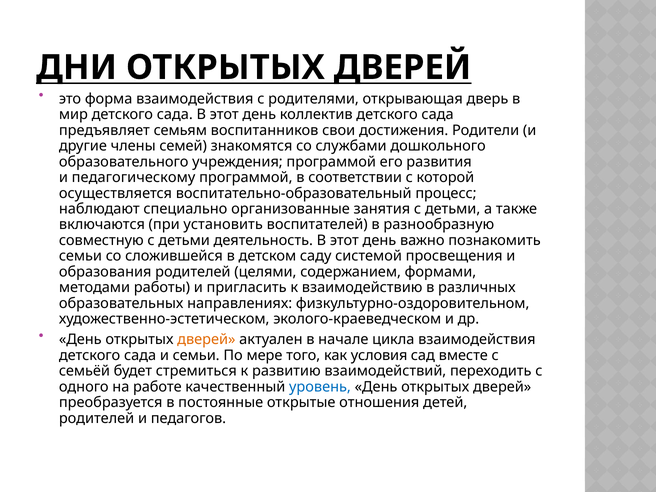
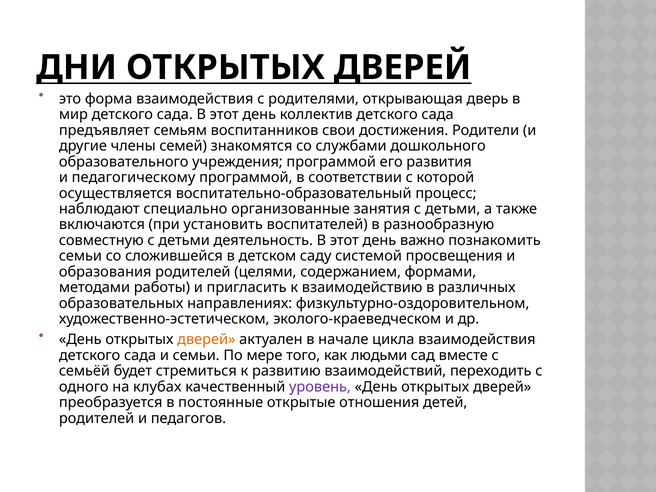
условия: условия -> людьми
работе: работе -> клубах
уровень colour: blue -> purple
